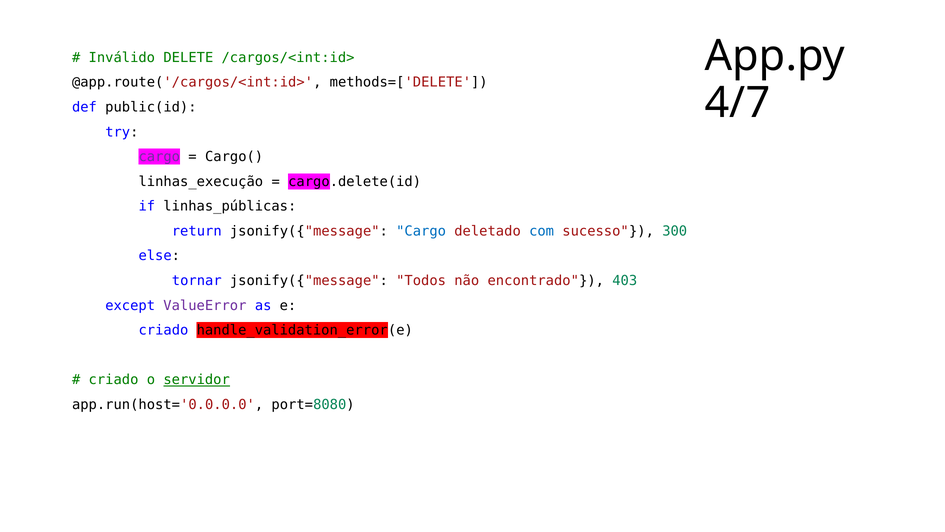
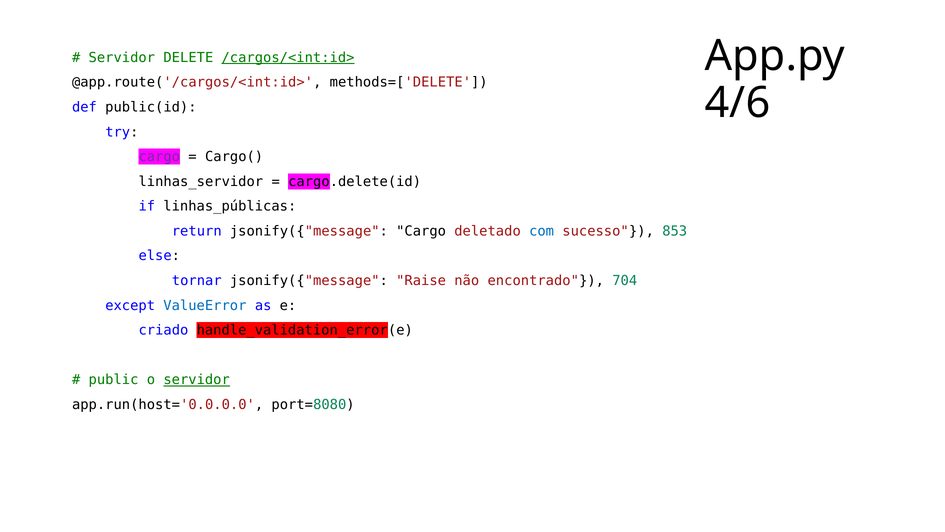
Inválido at (122, 58): Inválido -> Servidor
/cargos/<int:id> underline: none -> present
4/7: 4/7 -> 4/6
linhas_execução: linhas_execução -> linhas_servidor
Cargo at (421, 231) colour: blue -> black
300: 300 -> 853
Todos: Todos -> Raise
403: 403 -> 704
ValueError colour: purple -> blue
criado at (114, 380): criado -> public
